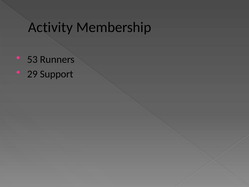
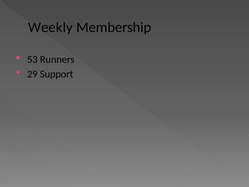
Activity: Activity -> Weekly
